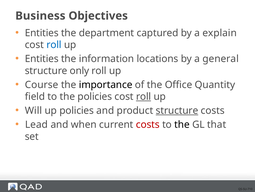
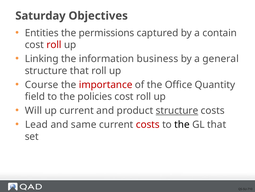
Business: Business -> Saturday
department: department -> permissions
explain: explain -> contain
roll at (54, 45) colour: blue -> red
Entities at (42, 59): Entities -> Linking
locations: locations -> business
structure only: only -> that
importance colour: black -> red
roll at (144, 96) underline: present -> none
up policies: policies -> current
when: when -> same
